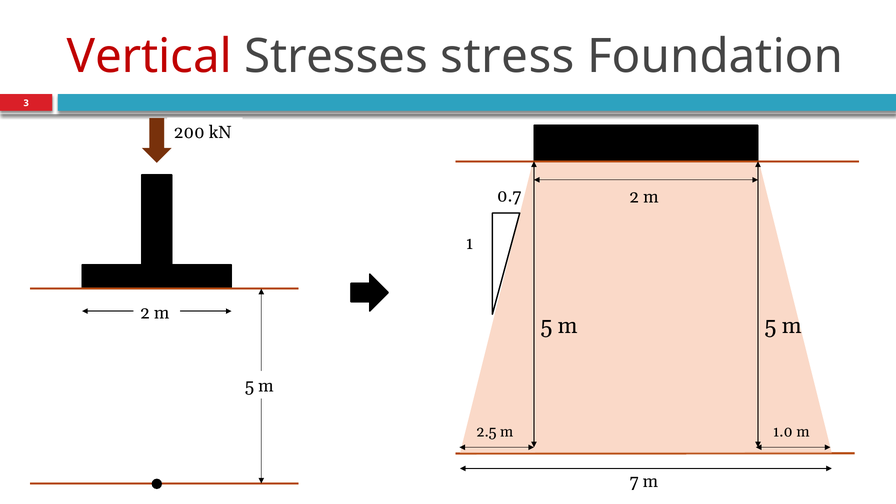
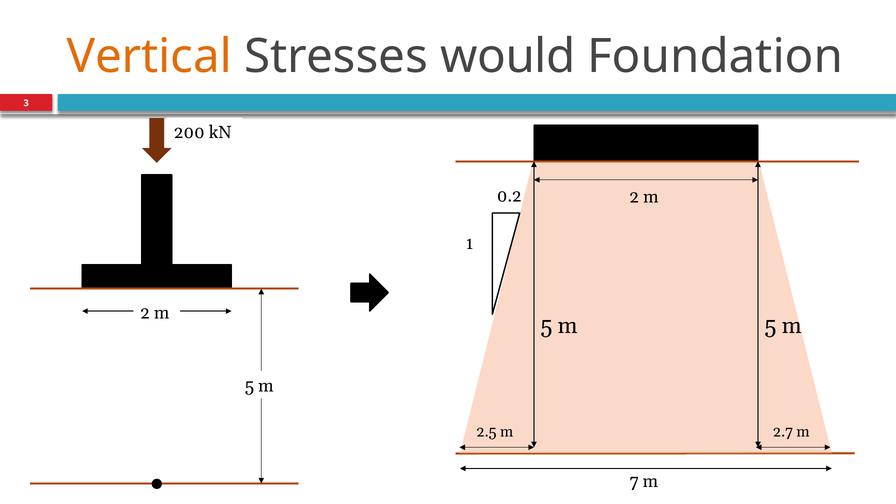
Vertical colour: red -> orange
stress: stress -> would
0.7: 0.7 -> 0.2
1.0: 1.0 -> 2.7
